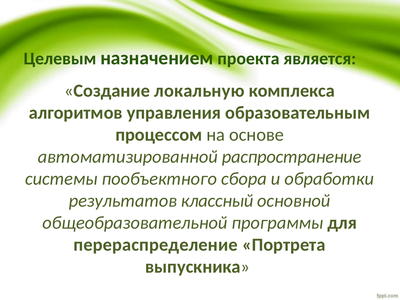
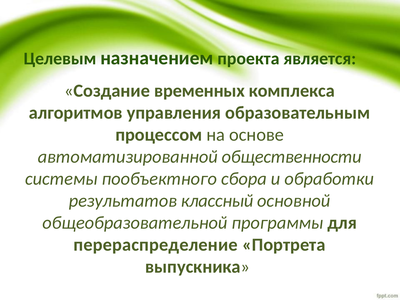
локальную: локальную -> временных
распространение: распространение -> общественности
